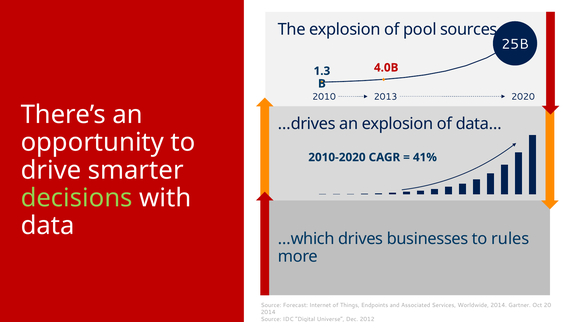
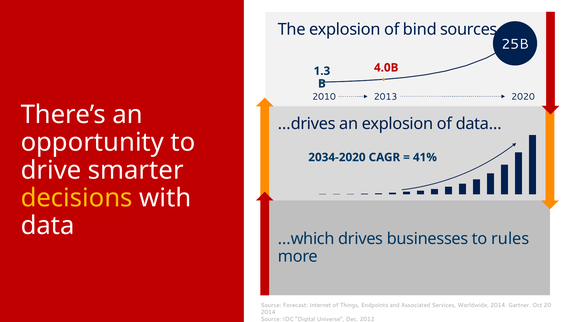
pool: pool -> bind
2010-2020: 2010-2020 -> 2034-2020
decisions colour: light green -> yellow
